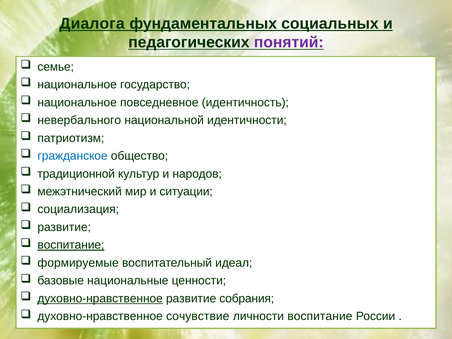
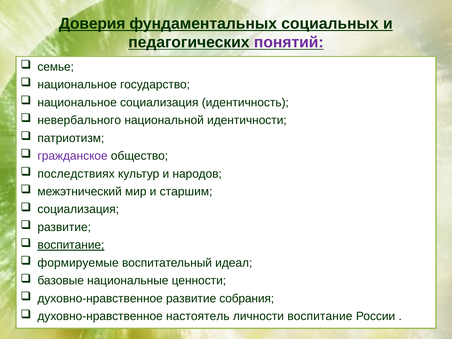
Диалога: Диалога -> Доверия
национальное повседневное: повседневное -> социализация
гражданское colour: blue -> purple
традиционной: традиционной -> последствиях
ситуации: ситуации -> старшим
духовно-нравственное at (100, 299) underline: present -> none
сочувствие: сочувствие -> настоятель
